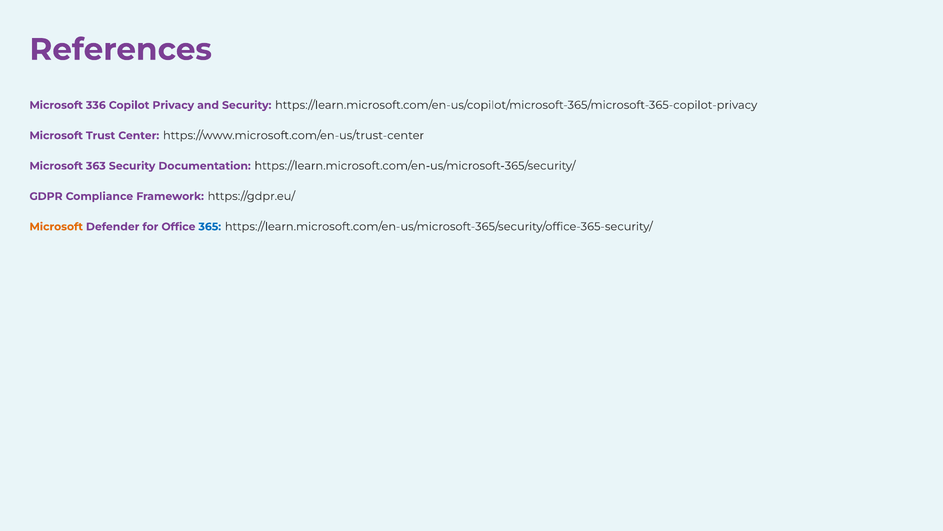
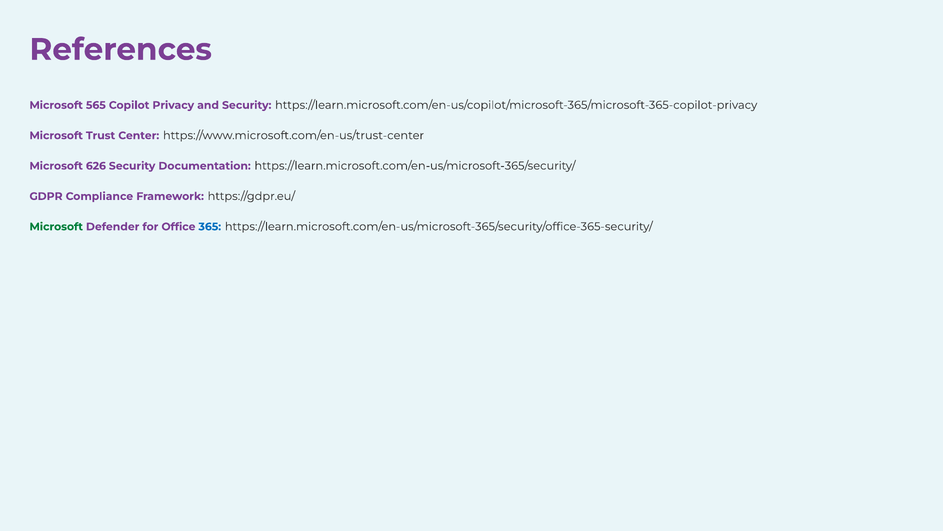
336: 336 -> 565
363: 363 -> 626
Microsoft at (56, 226) colour: orange -> green
